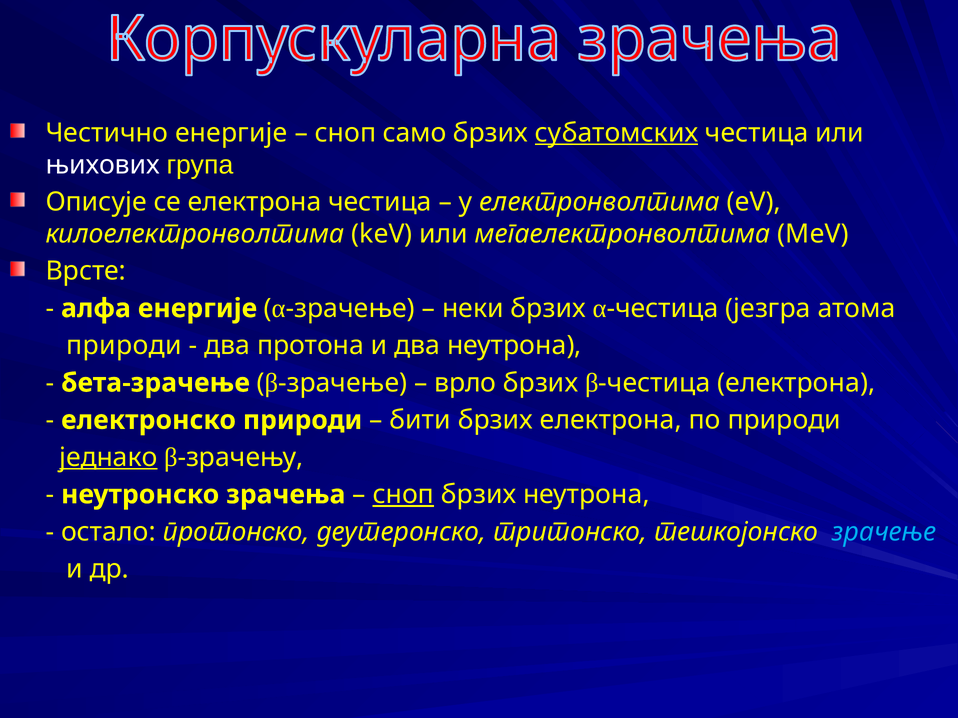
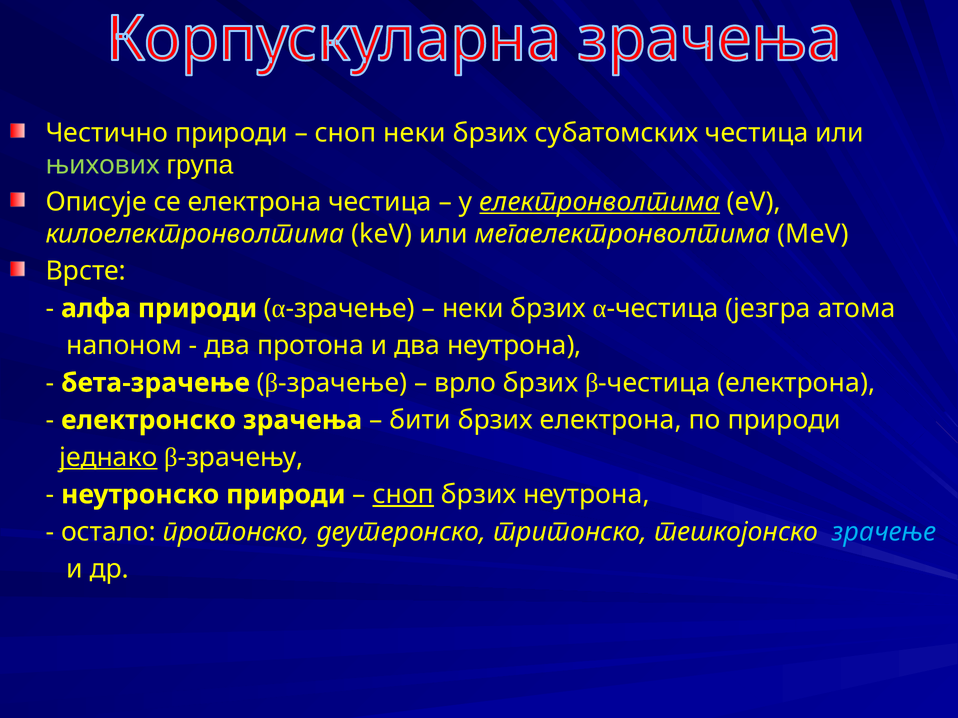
Честично енергије: енергије -> природи
сноп само: само -> неки
субатомских underline: present -> none
њихових colour: white -> light green
електронволтима underline: none -> present
алфа енергије: енергије -> природи
природи at (124, 346): природи -> напоном
електронско природи: природи -> зрачења
неутронско зрачења: зрачења -> природи
